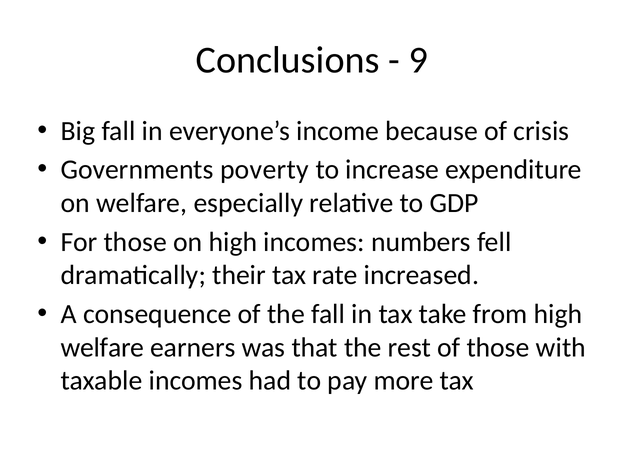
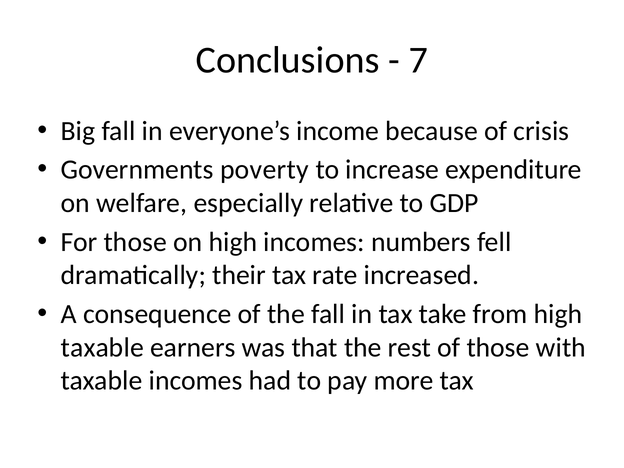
9: 9 -> 7
welfare at (102, 347): welfare -> taxable
